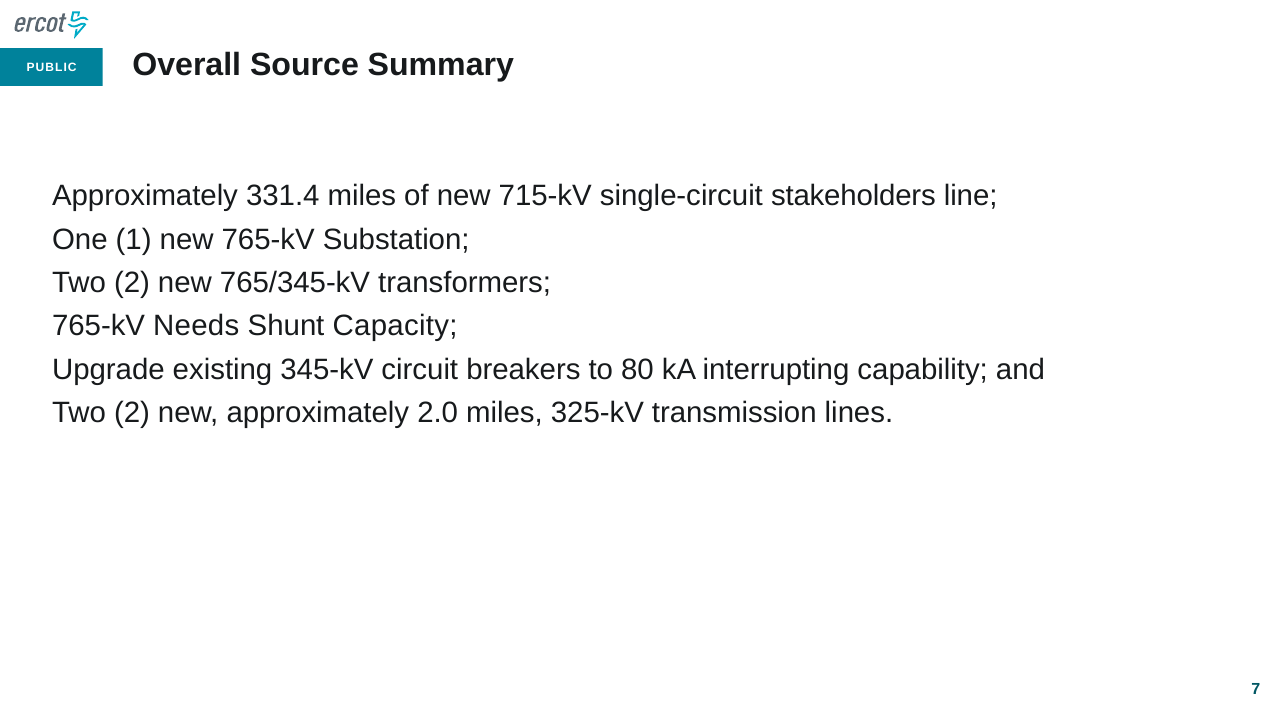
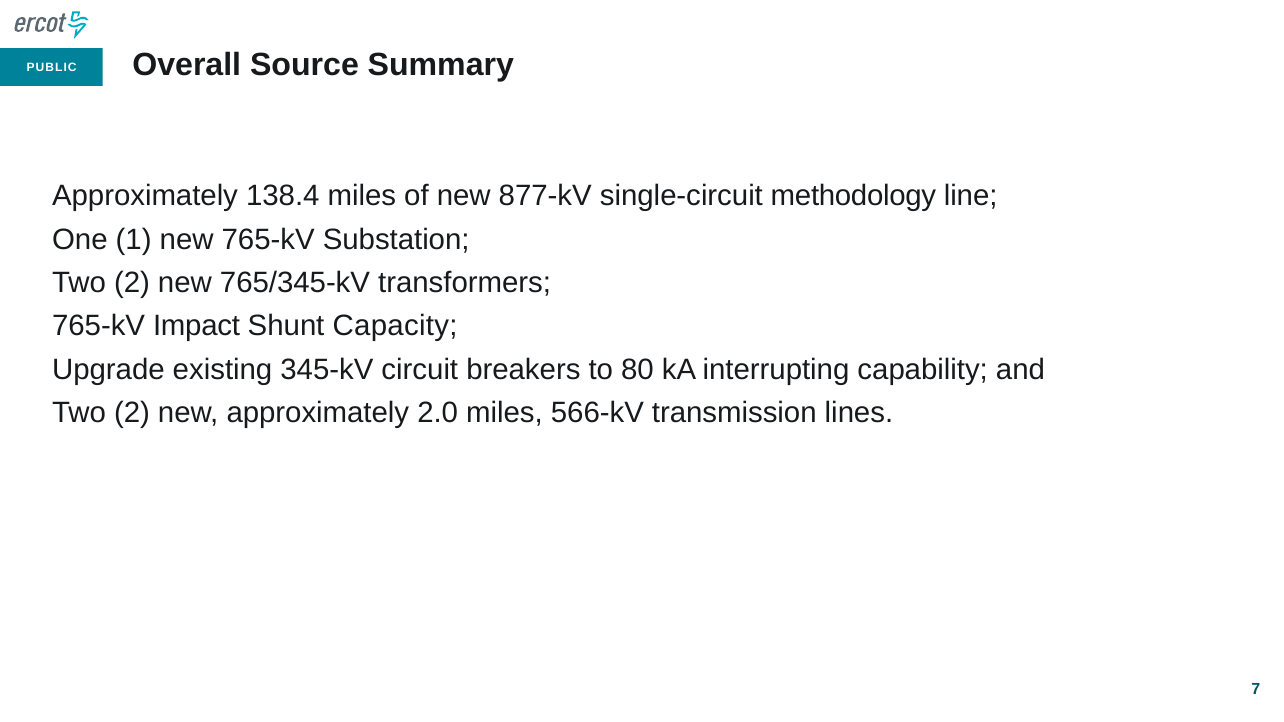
331.4: 331.4 -> 138.4
715-kV: 715-kV -> 877-kV
stakeholders: stakeholders -> methodology
Needs: Needs -> Impact
325-kV: 325-kV -> 566-kV
